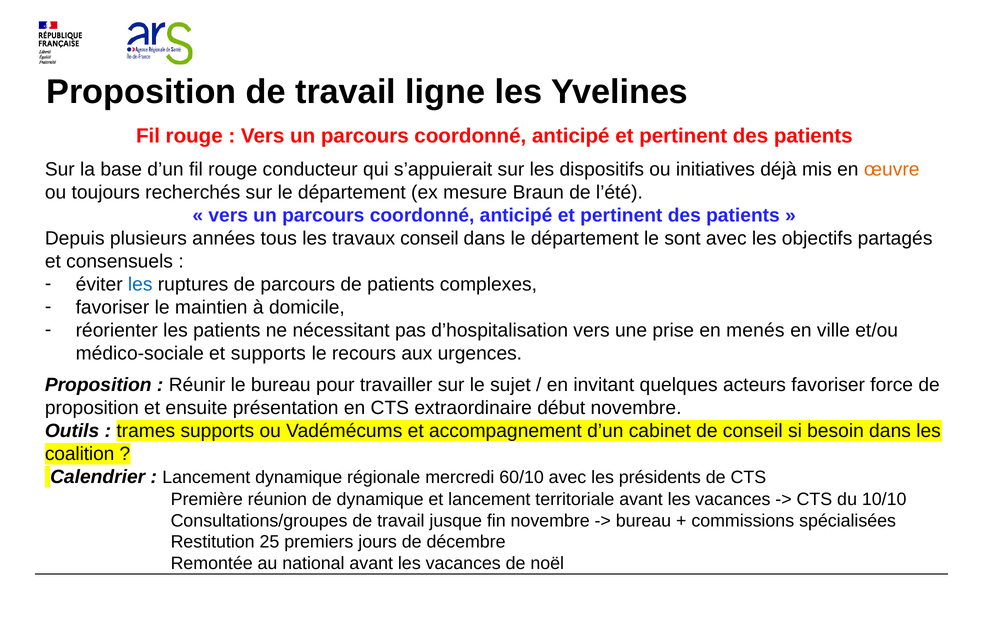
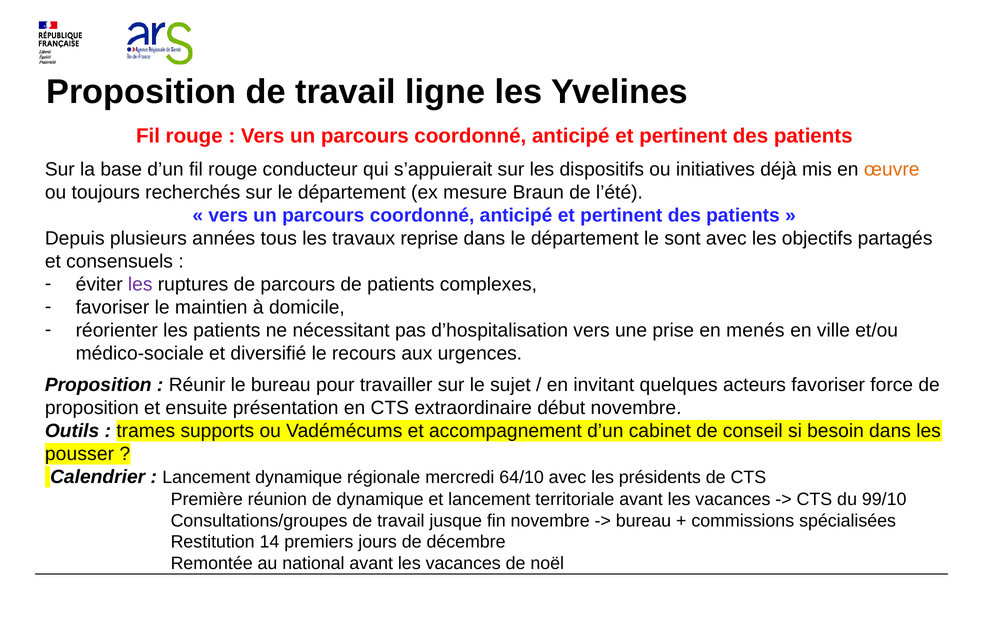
travaux conseil: conseil -> reprise
les at (140, 284) colour: blue -> purple
et supports: supports -> diversifié
coalition: coalition -> pousser
60/10: 60/10 -> 64/10
10/10: 10/10 -> 99/10
25: 25 -> 14
